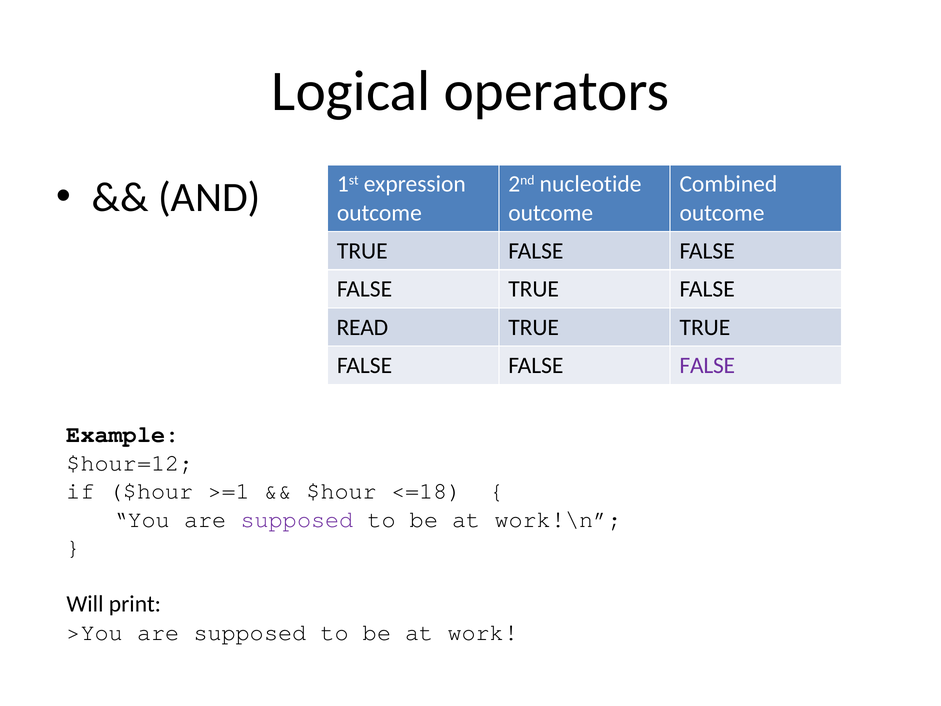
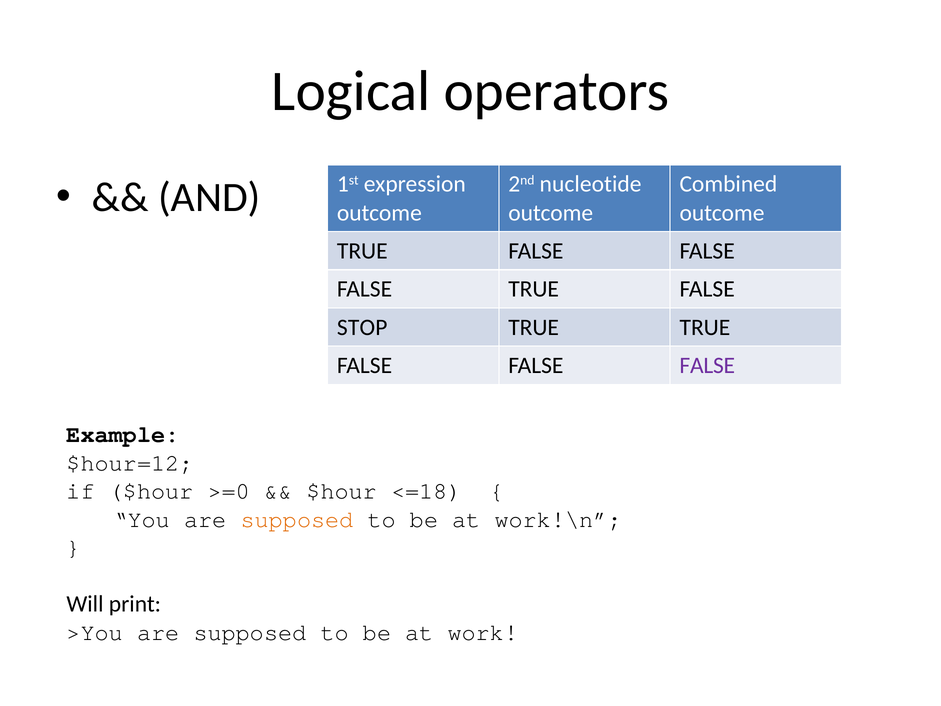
READ: READ -> STOP
>=1: >=1 -> >=0
supposed at (297, 519) colour: purple -> orange
